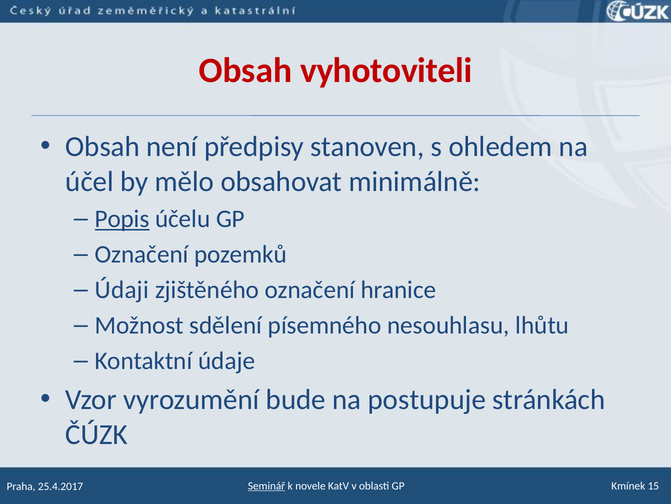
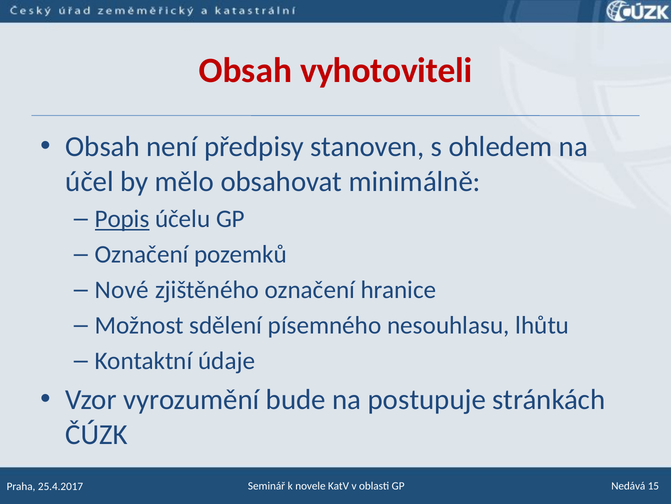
Údaji: Údaji -> Nové
Seminář underline: present -> none
Kmínek: Kmínek -> Nedává
